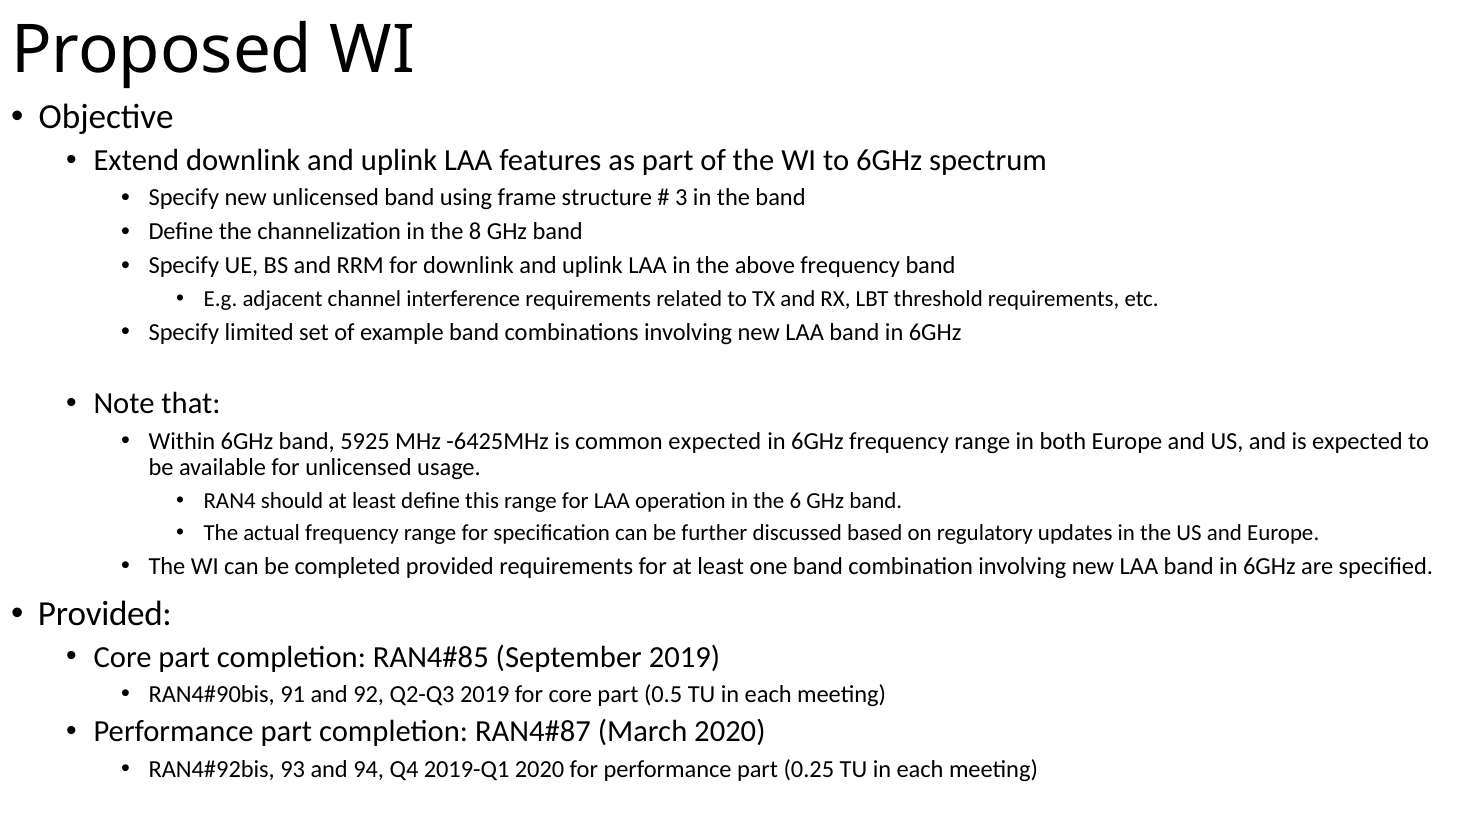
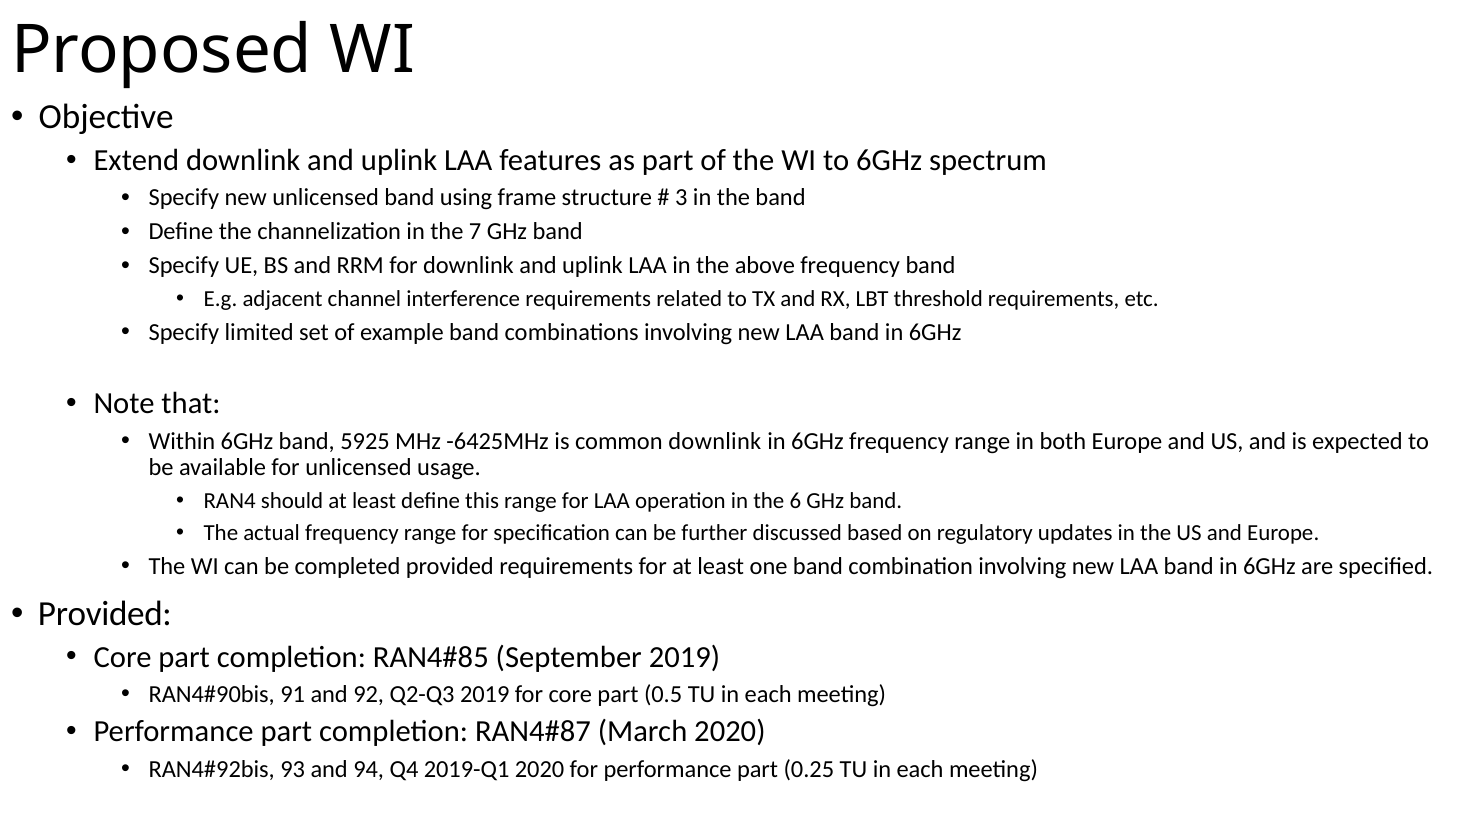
8: 8 -> 7
common expected: expected -> downlink
